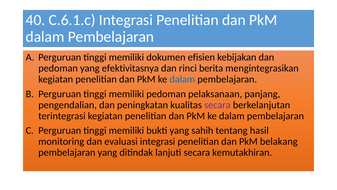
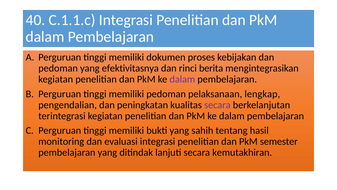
C.6.1.c: C.6.1.c -> C.1.1.c
efisien: efisien -> proses
dalam at (182, 79) colour: blue -> purple
panjang: panjang -> lengkap
belakang: belakang -> semester
